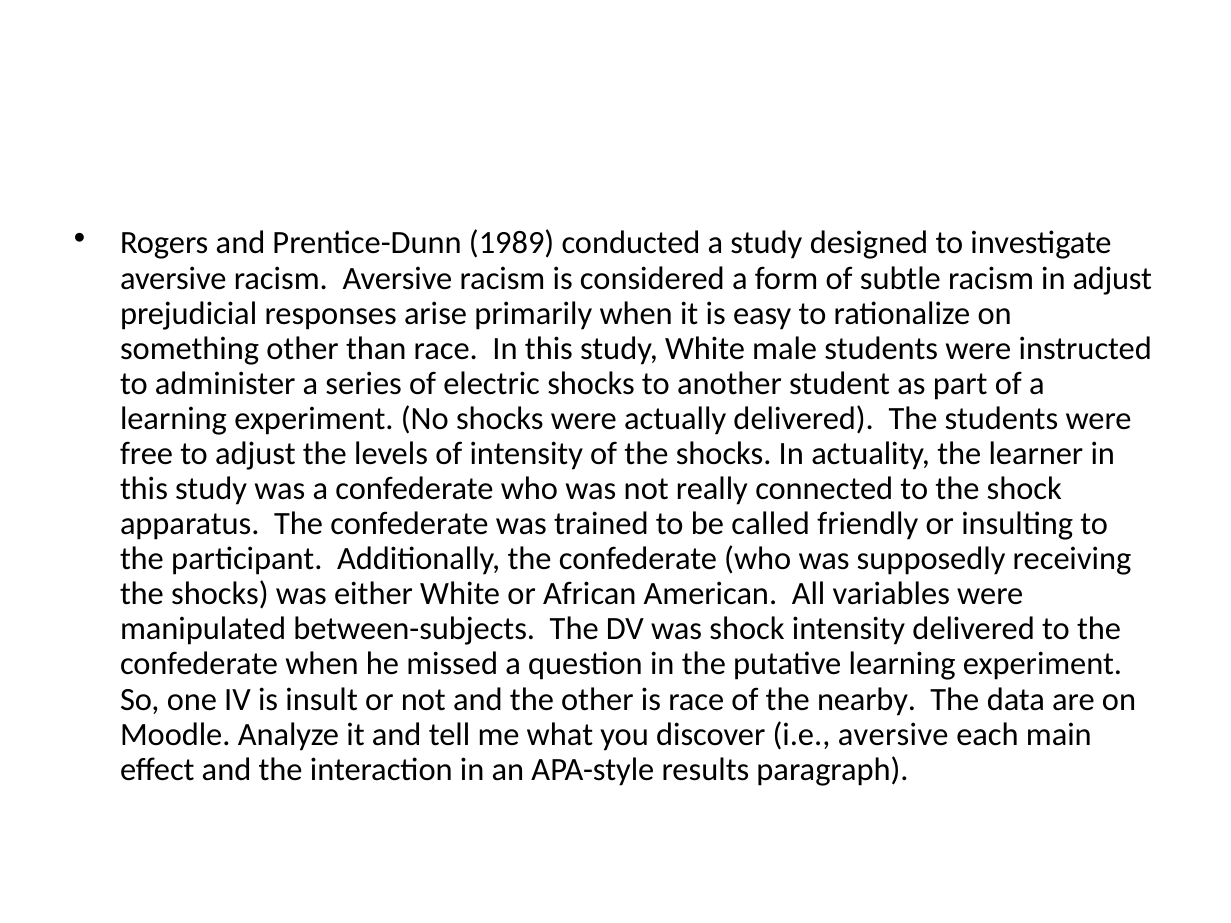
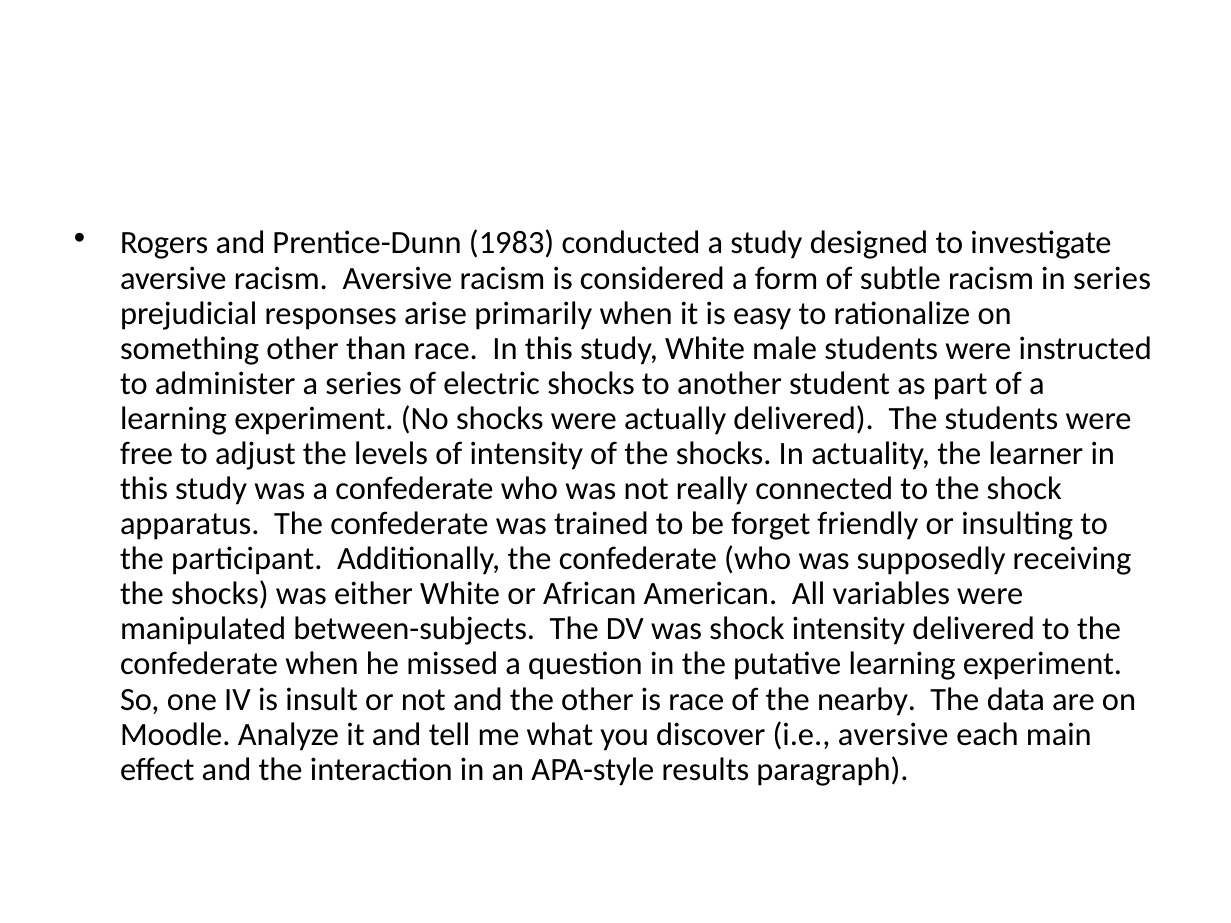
1989: 1989 -> 1983
in adjust: adjust -> series
called: called -> forget
